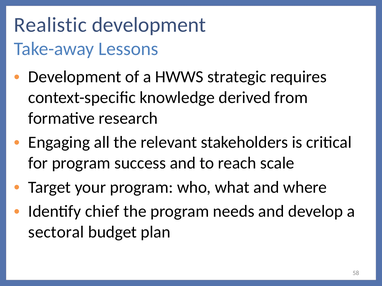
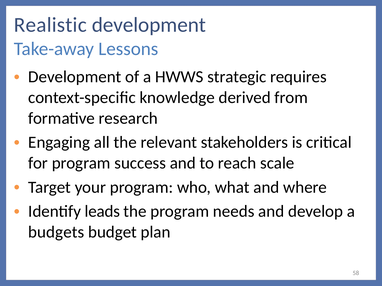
chief: chief -> leads
sectoral: sectoral -> budgets
